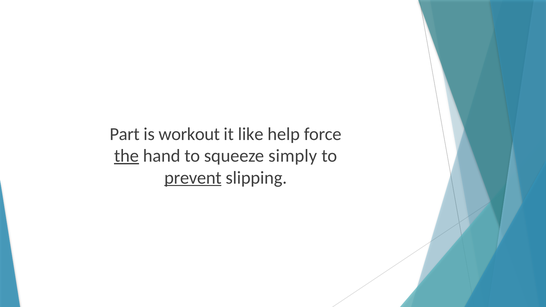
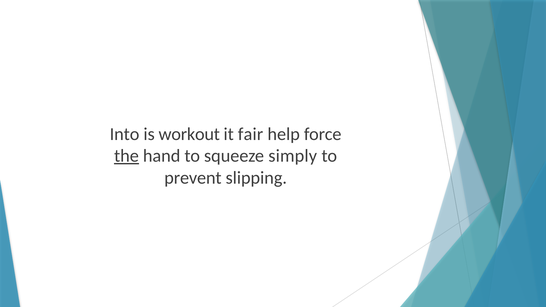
Part: Part -> Into
like: like -> fair
prevent underline: present -> none
